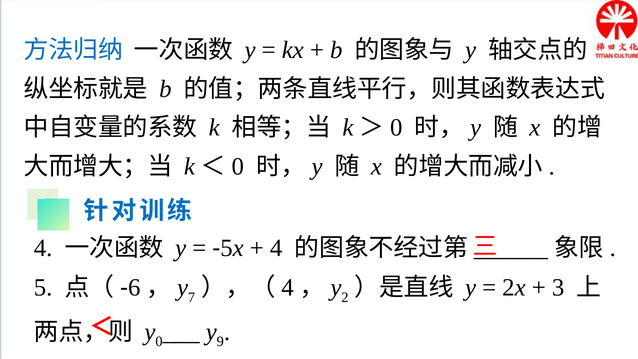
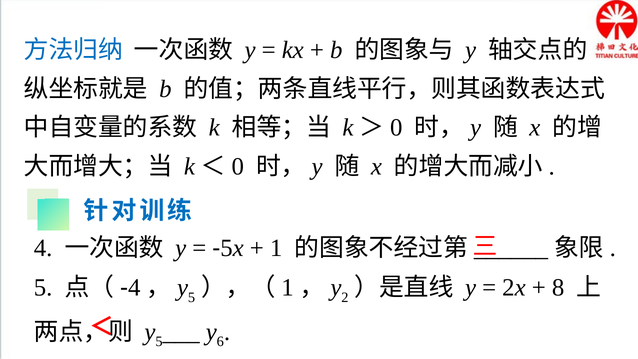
4 at (276, 248): 4 -> 1
6 at (134, 288): 6 -> 4
7 at (192, 297): 7 -> 5
4 at (288, 288): 4 -> 1
3: 3 -> 8
0 at (159, 341): 0 -> 5
9: 9 -> 6
